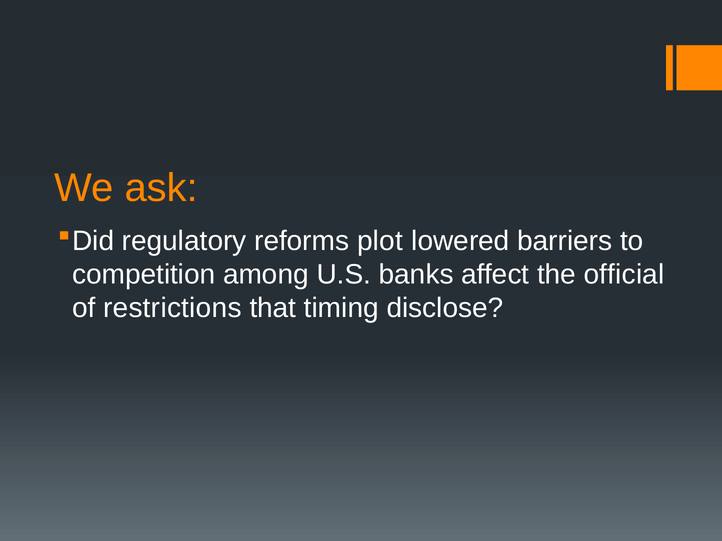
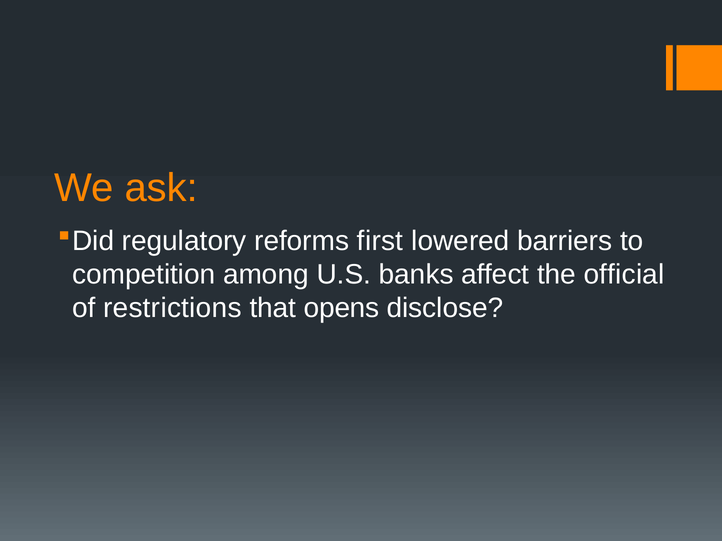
plot: plot -> first
timing: timing -> opens
